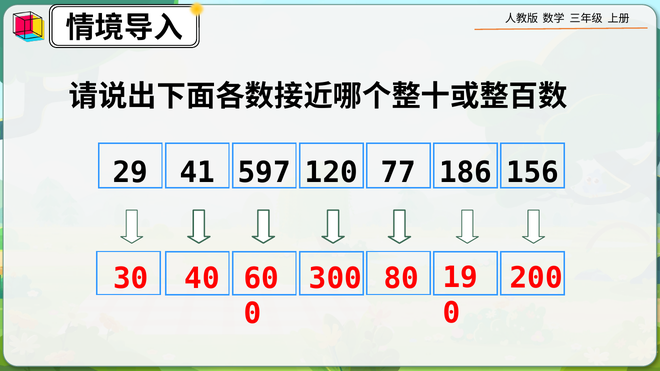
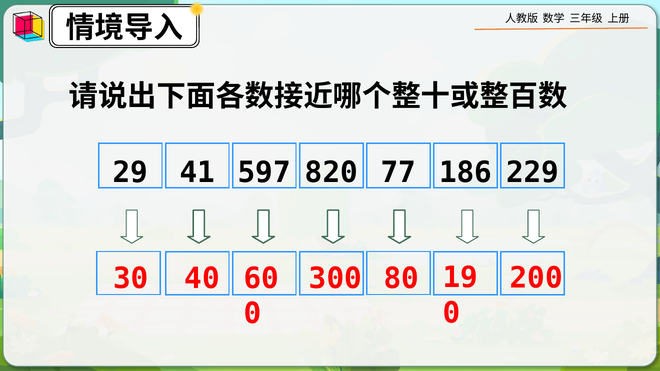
120: 120 -> 820
156: 156 -> 229
